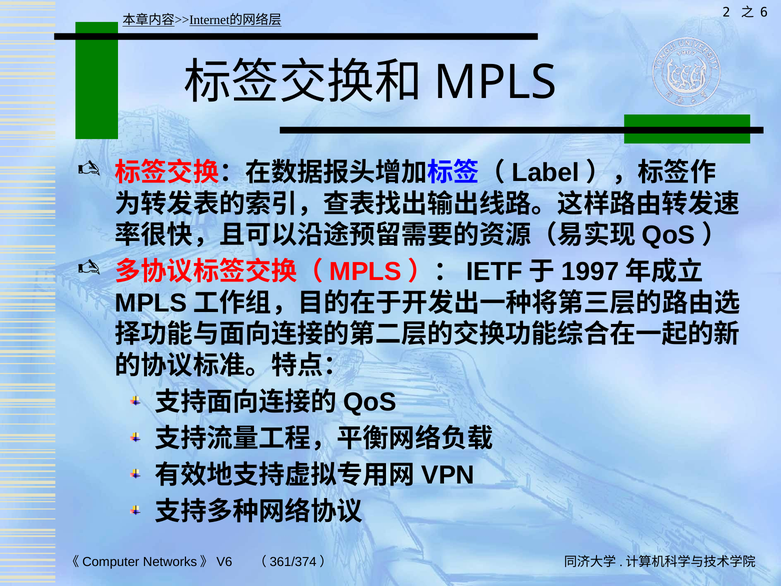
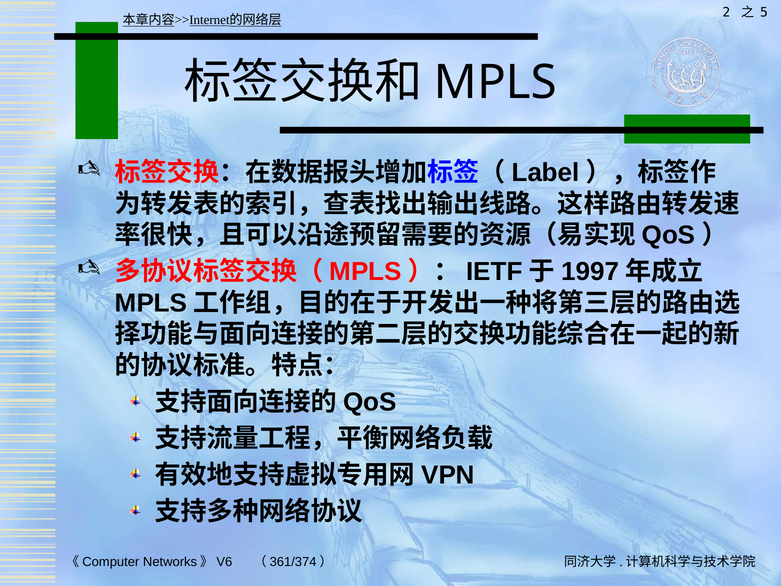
6: 6 -> 5
